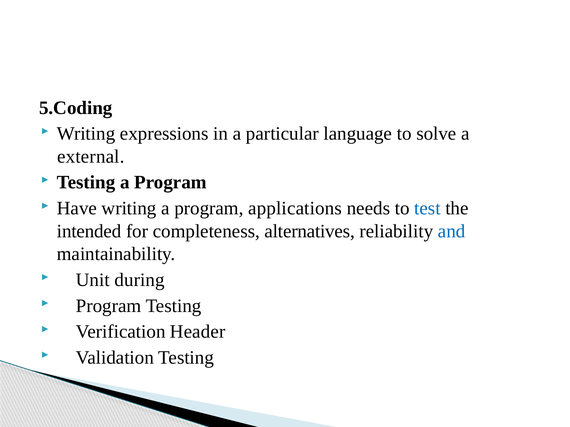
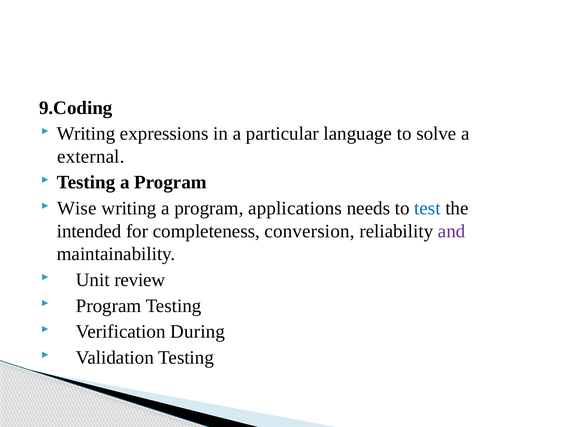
5.Coding: 5.Coding -> 9.Coding
Have: Have -> Wise
alternatives: alternatives -> conversion
and colour: blue -> purple
during: during -> review
Header: Header -> During
